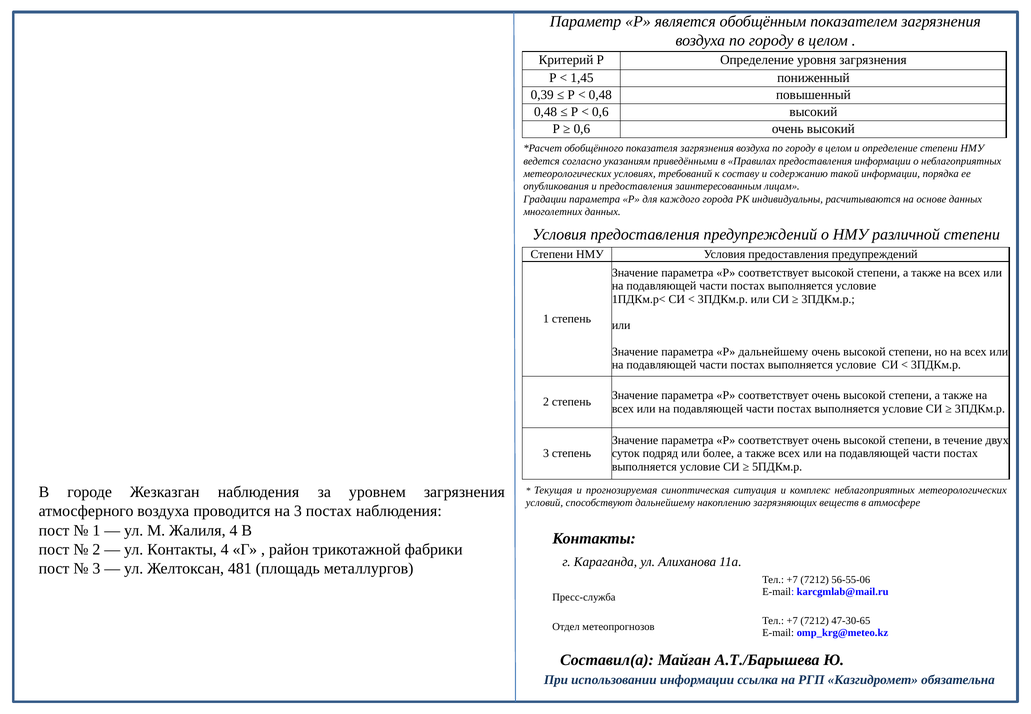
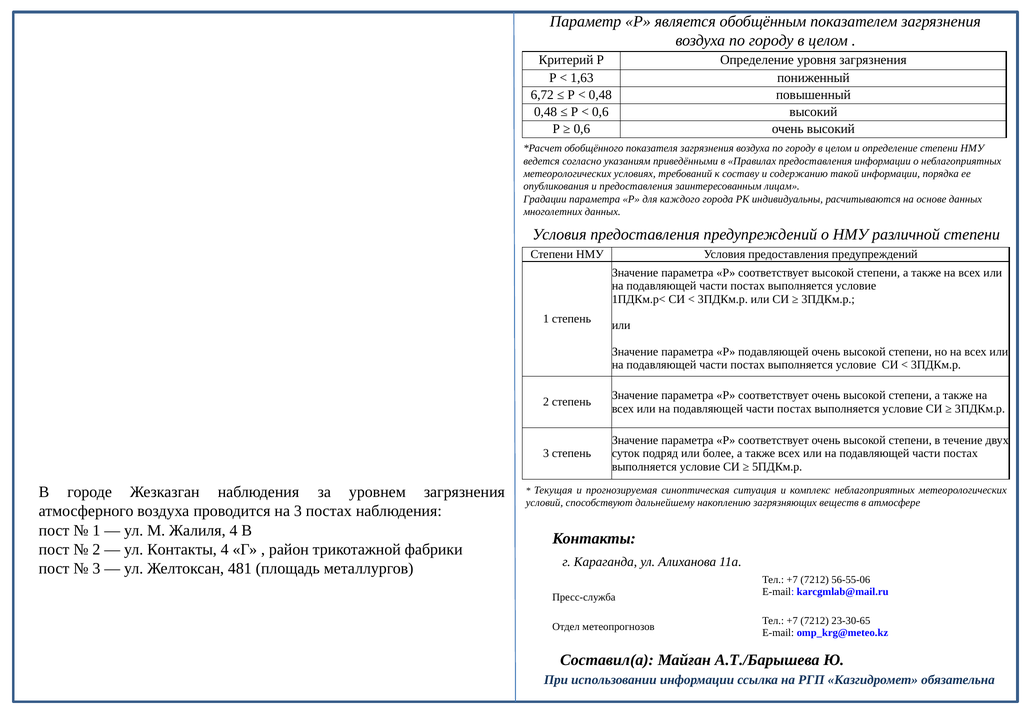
1,45: 1,45 -> 1,63
0,39: 0,39 -> 6,72
Р дальнейшему: дальнейшему -> подавляющей
47-30-65: 47-30-65 -> 23-30-65
